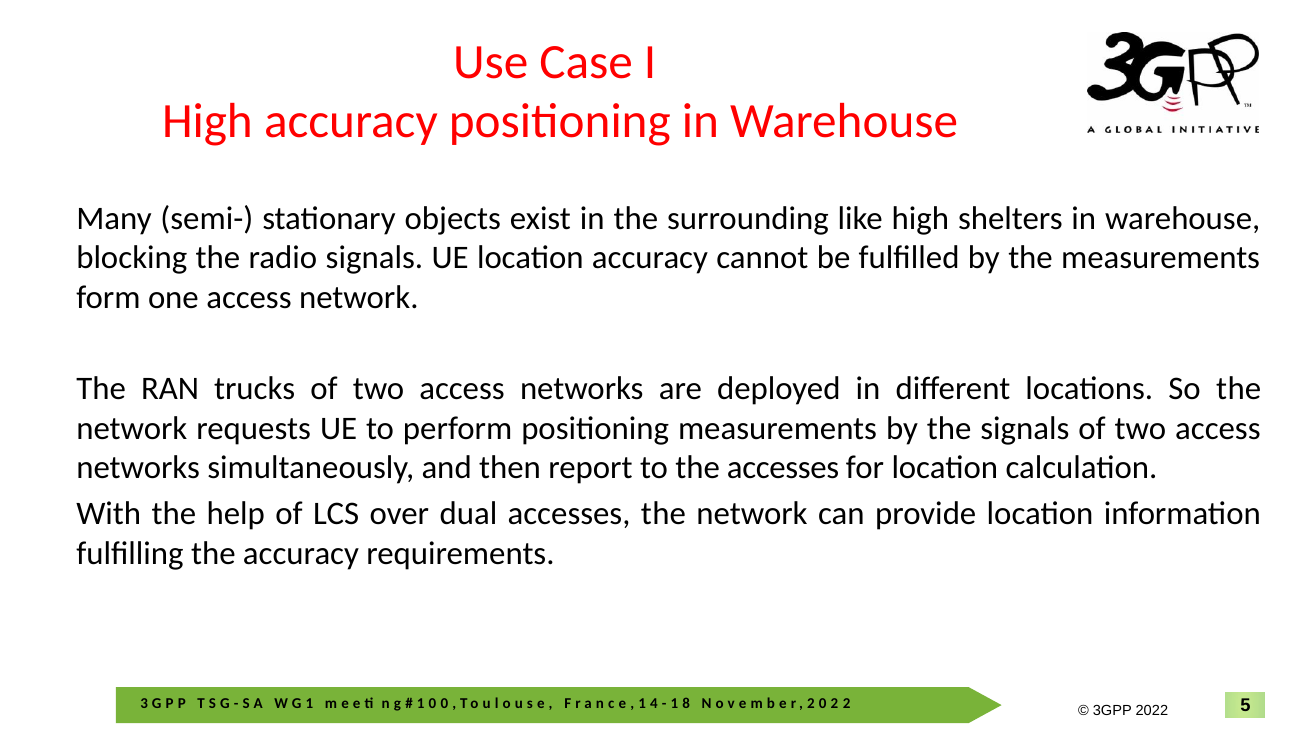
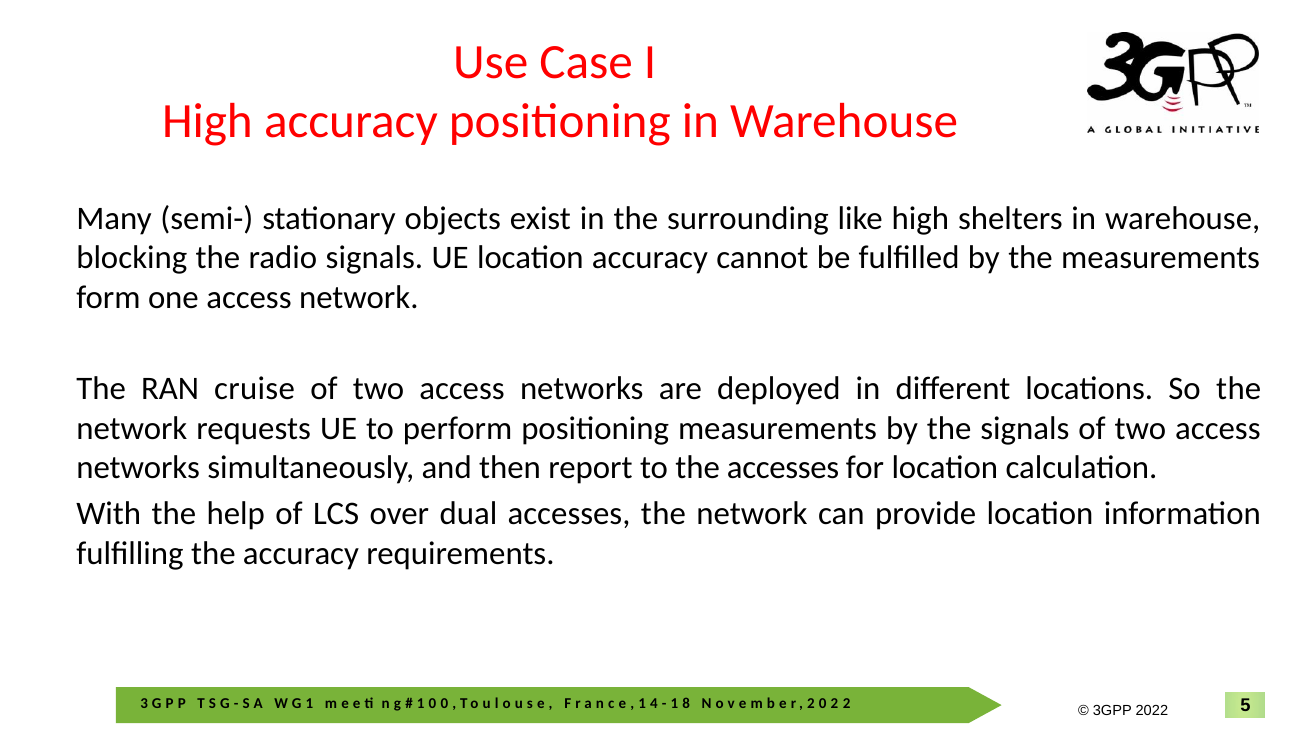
trucks: trucks -> cruise
